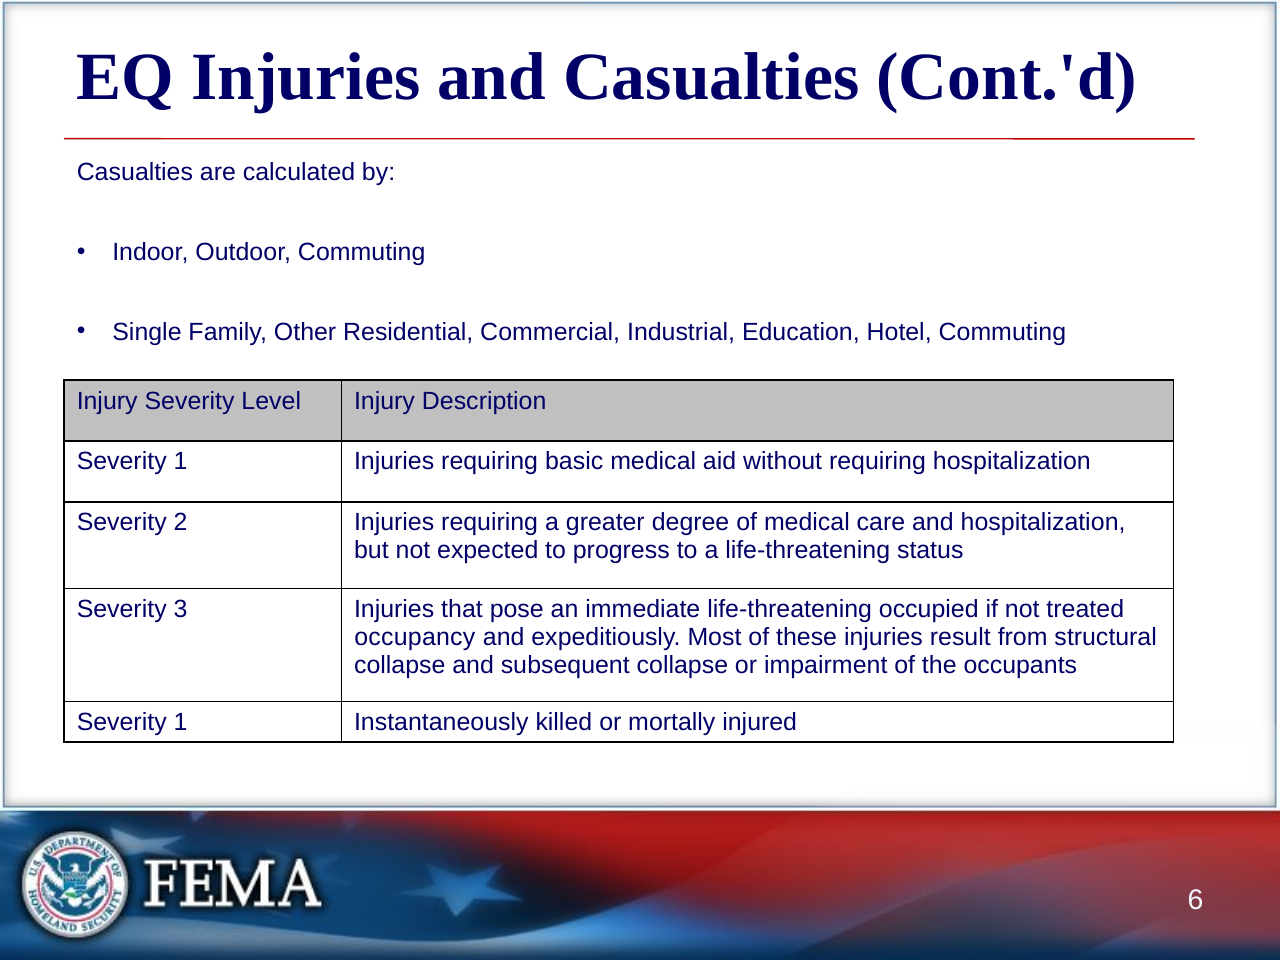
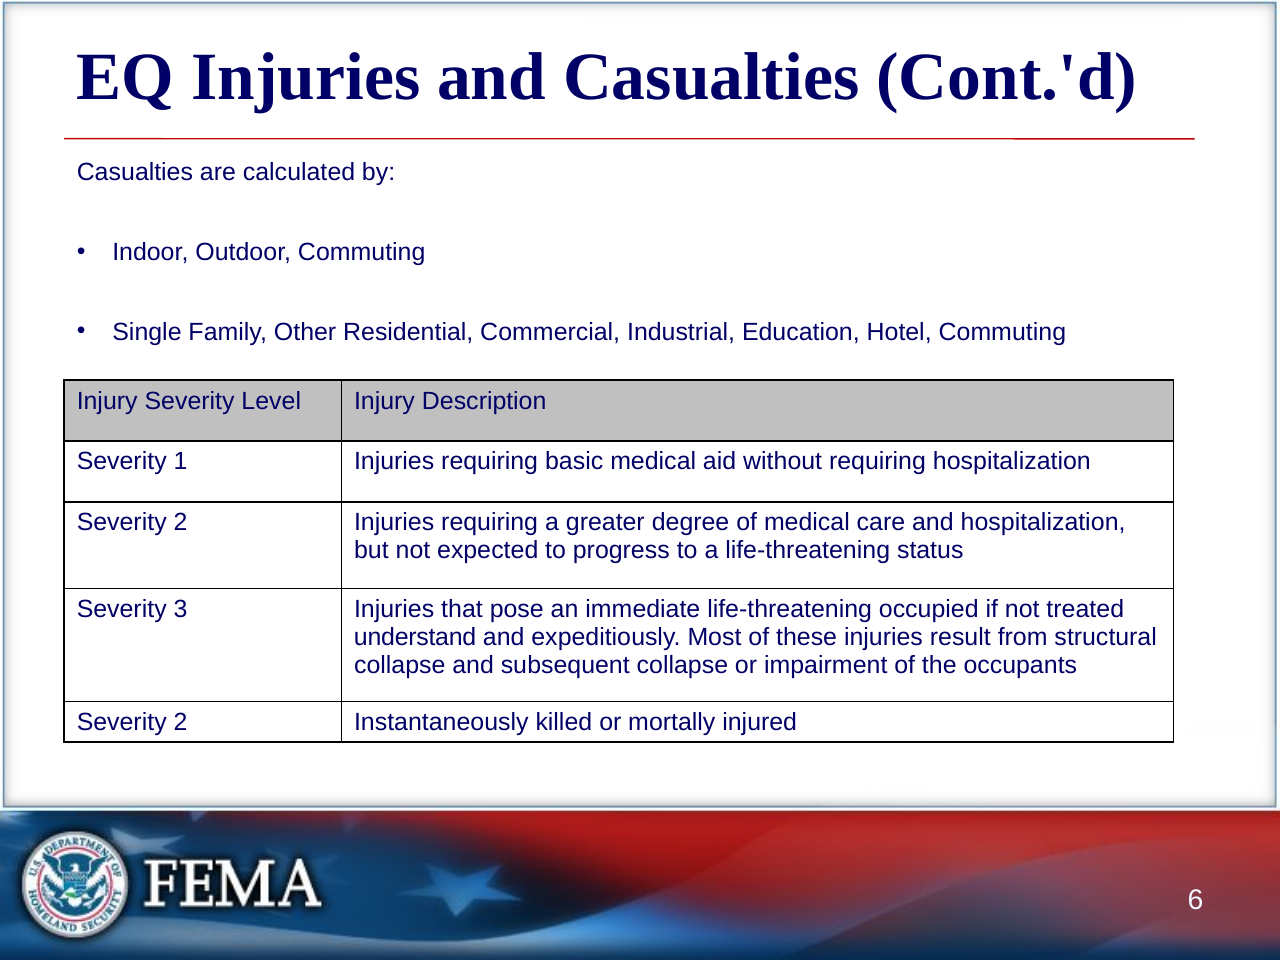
occupancy: occupancy -> understand
1 at (181, 722): 1 -> 2
